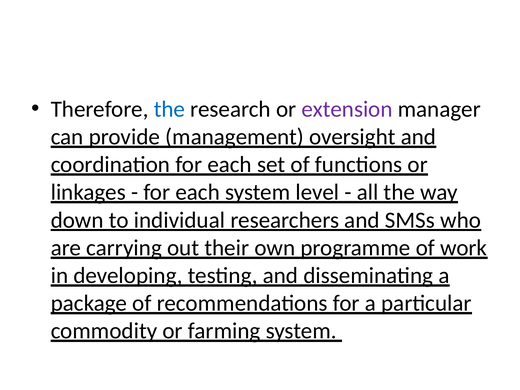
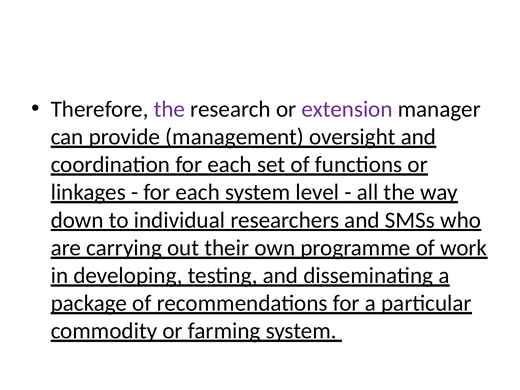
the at (169, 109) colour: blue -> purple
